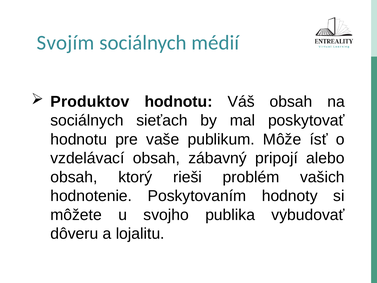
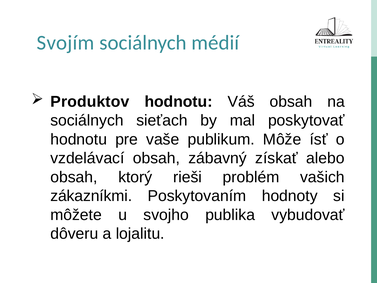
pripojí: pripojí -> získať
hodnotenie: hodnotenie -> zákazníkmi
